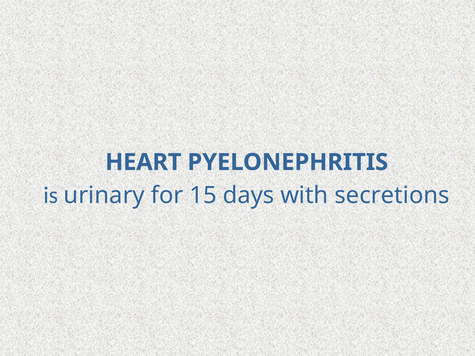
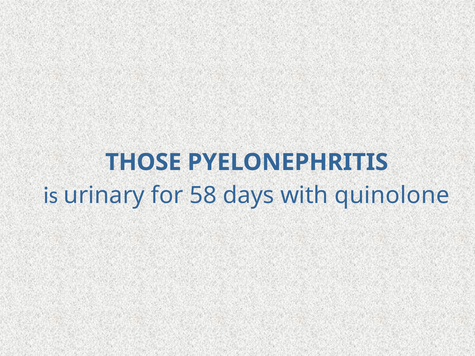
HEART: HEART -> THOSE
15: 15 -> 58
secretions: secretions -> quinolone
